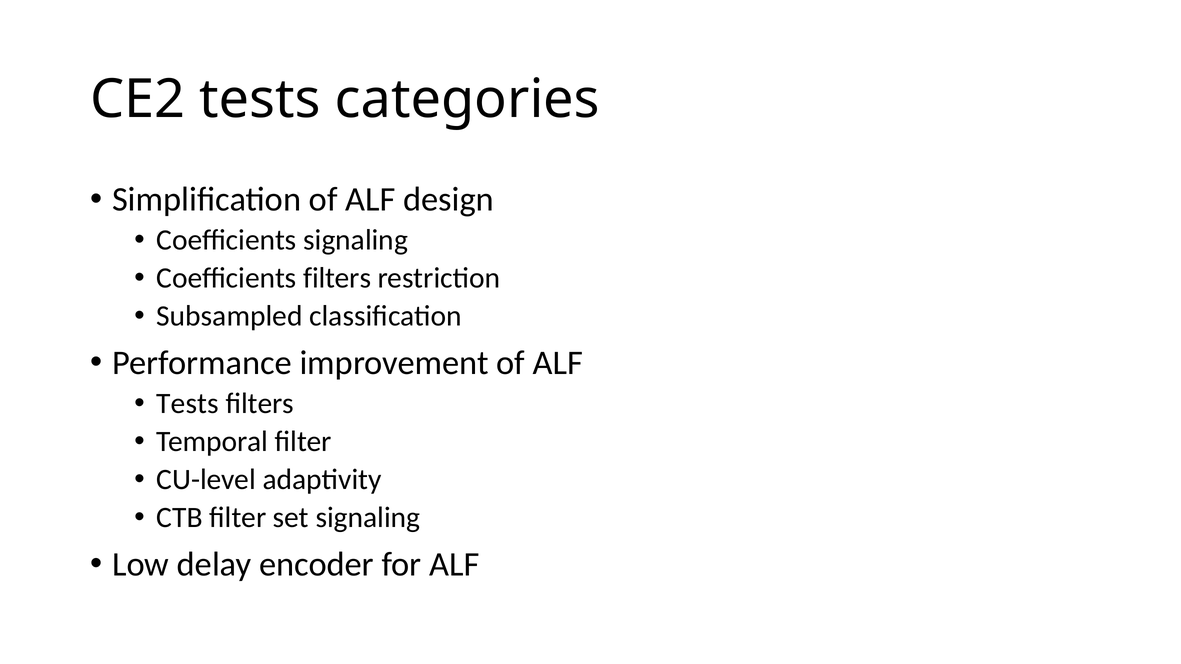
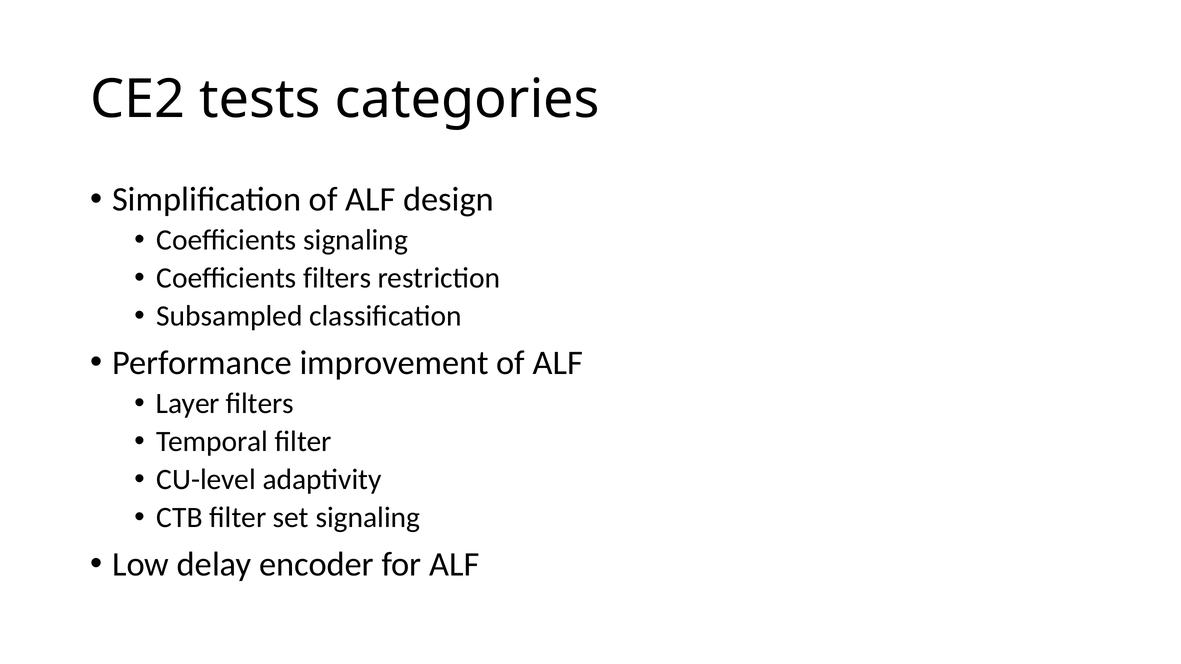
Tests at (188, 404): Tests -> Layer
